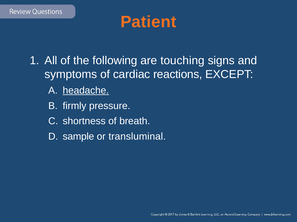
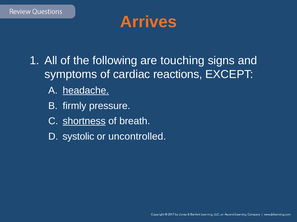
Patient: Patient -> Arrives
shortness underline: none -> present
sample: sample -> systolic
transluminal: transluminal -> uncontrolled
